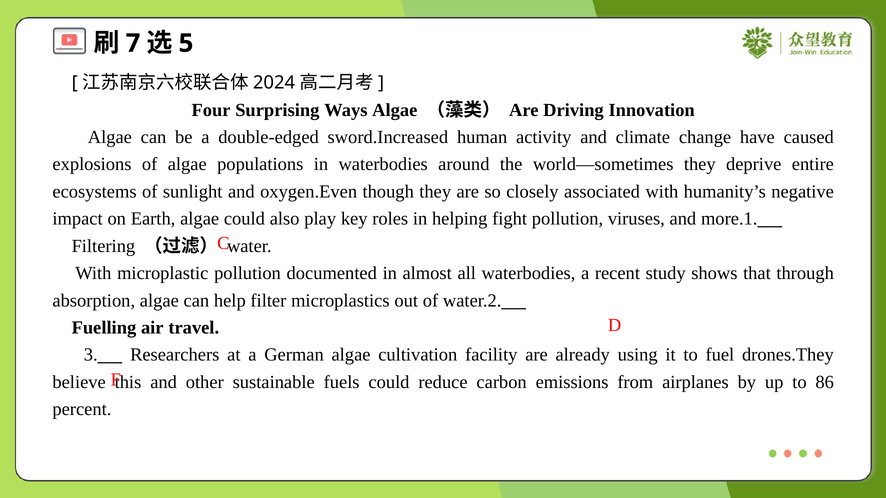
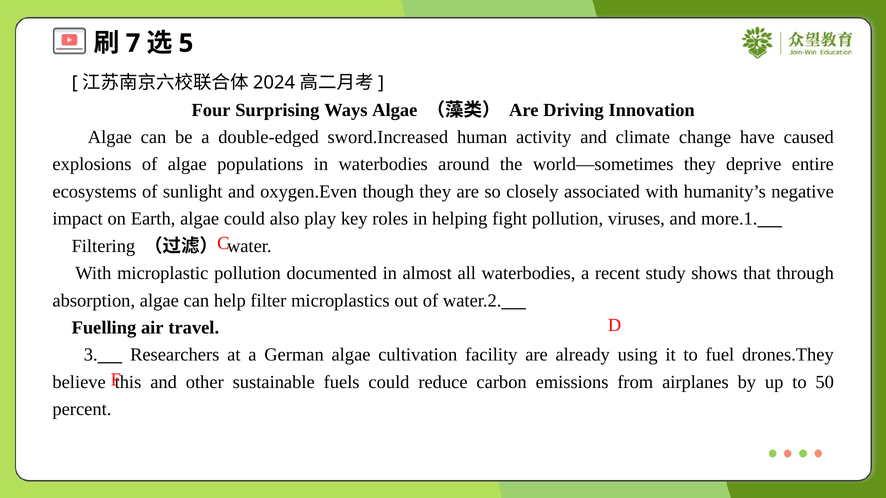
86: 86 -> 50
